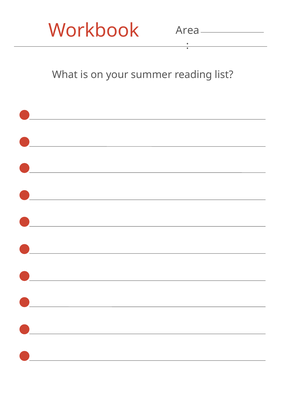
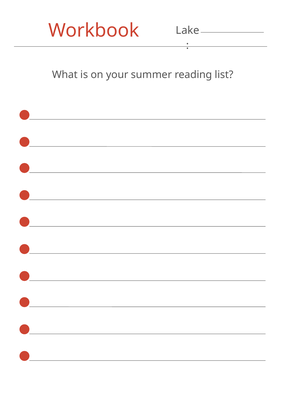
Area: Area -> Lake
